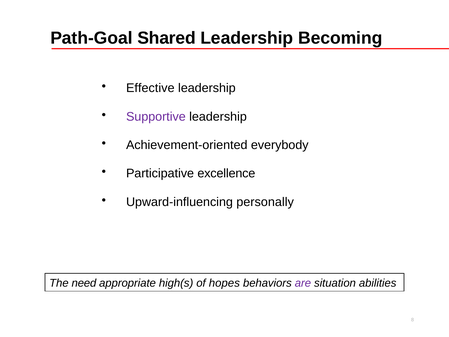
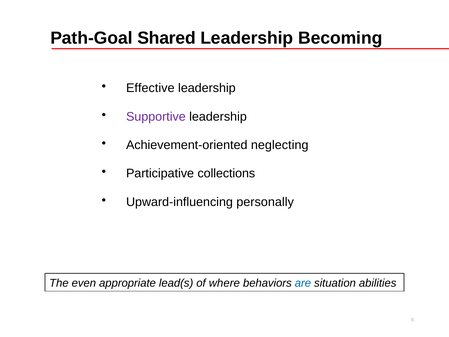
everybody: everybody -> neglecting
excellence: excellence -> collections
need: need -> even
high(s: high(s -> lead(s
hopes: hopes -> where
are colour: purple -> blue
